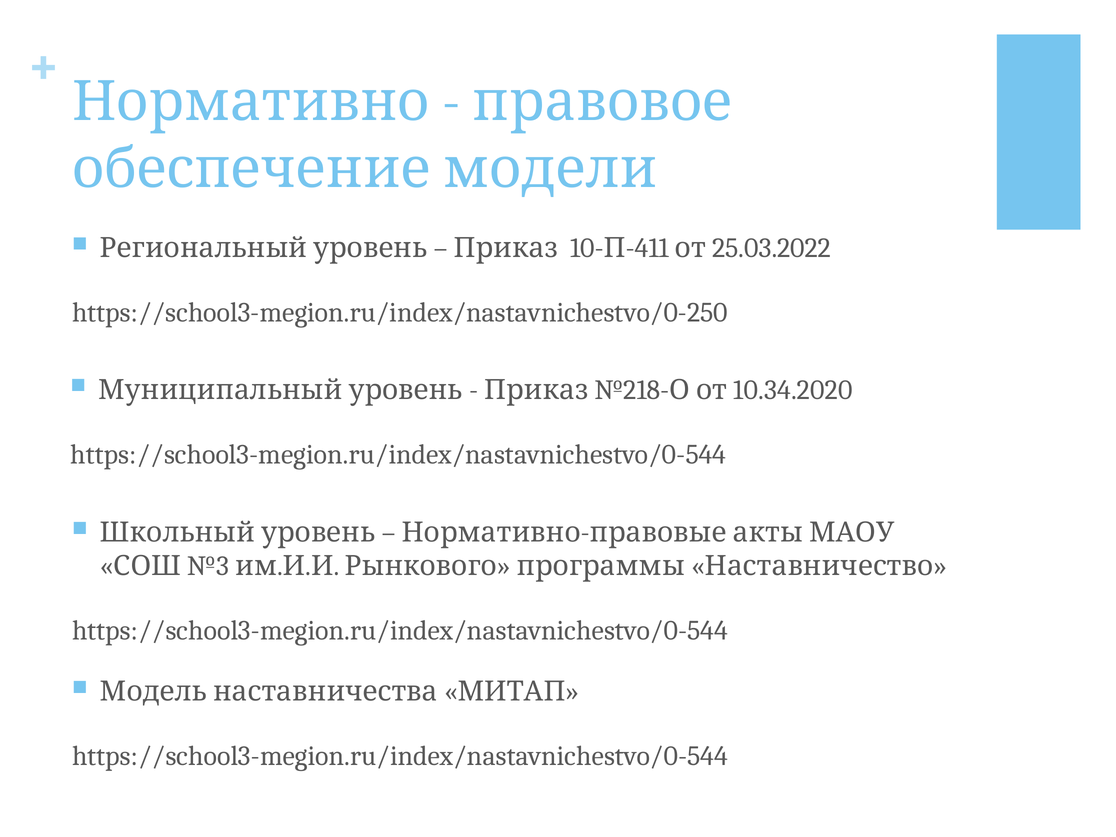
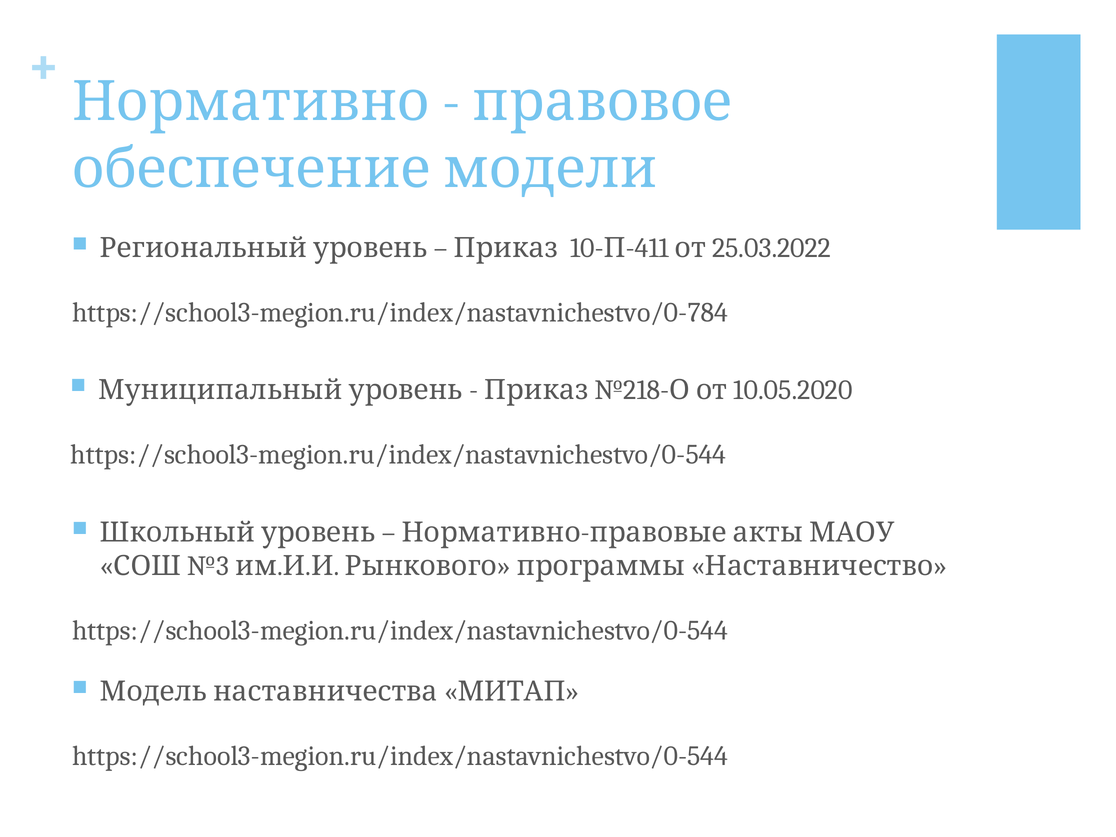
https://school3-megion.ru/index/nastavnichestvo/0-250: https://school3-megion.ru/index/nastavnichestvo/0-250 -> https://school3-megion.ru/index/nastavnichestvo/0-784
10.34.2020: 10.34.2020 -> 10.05.2020
